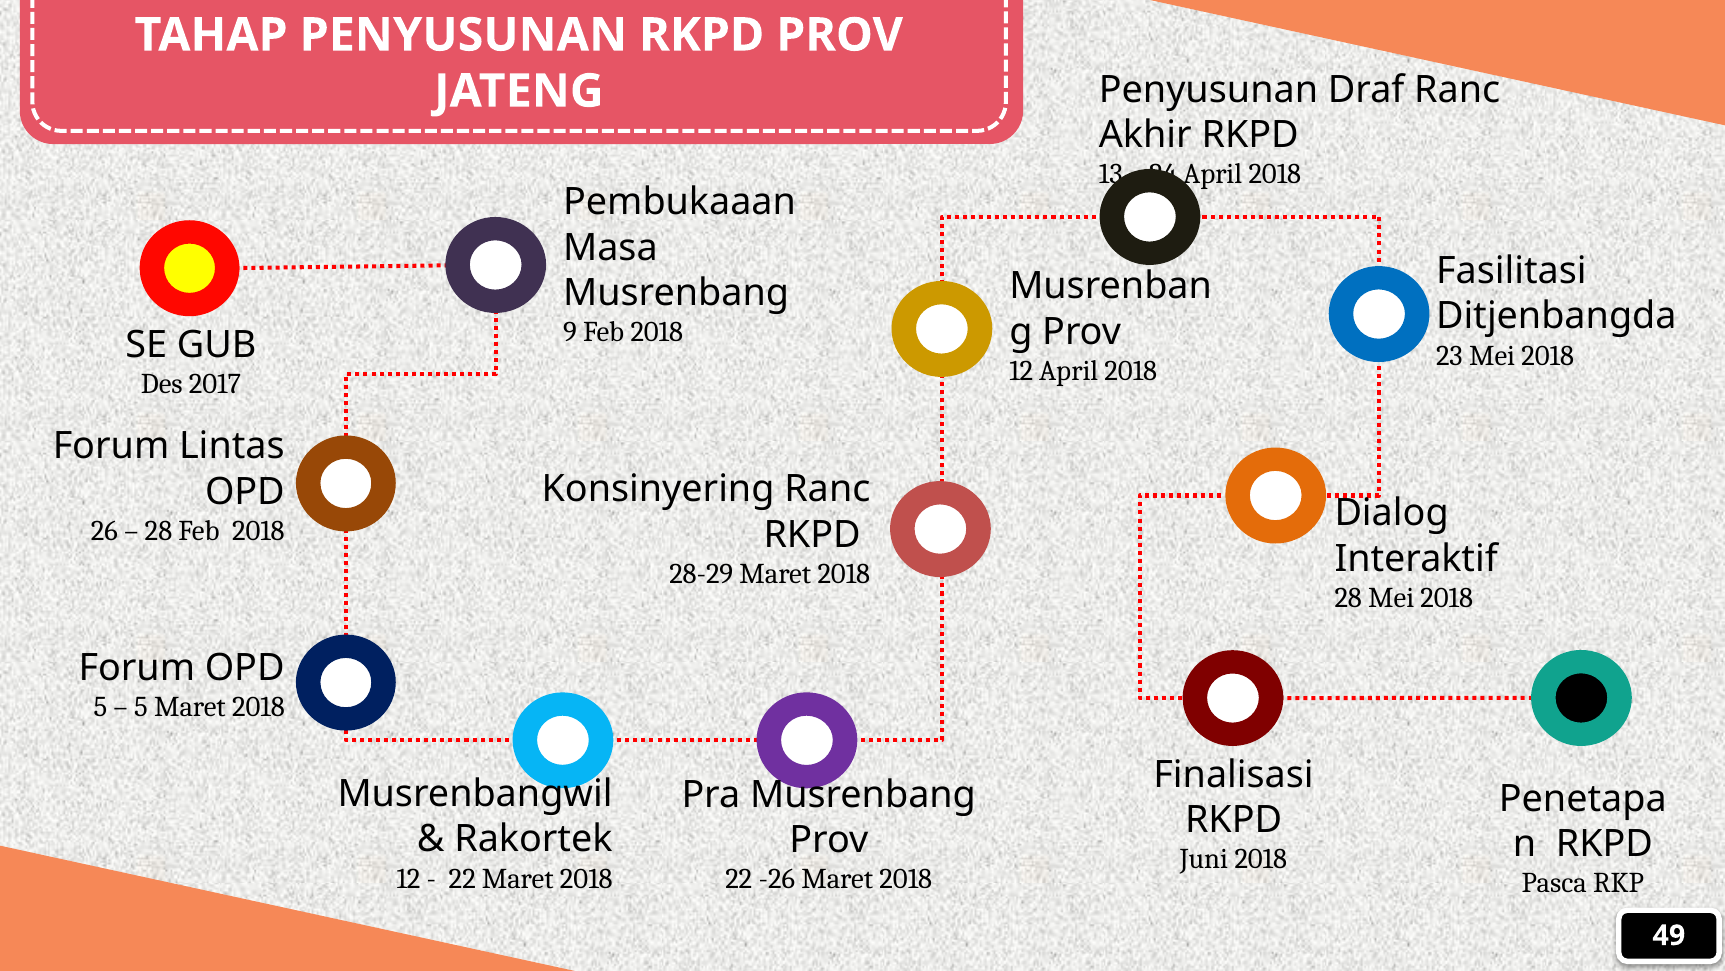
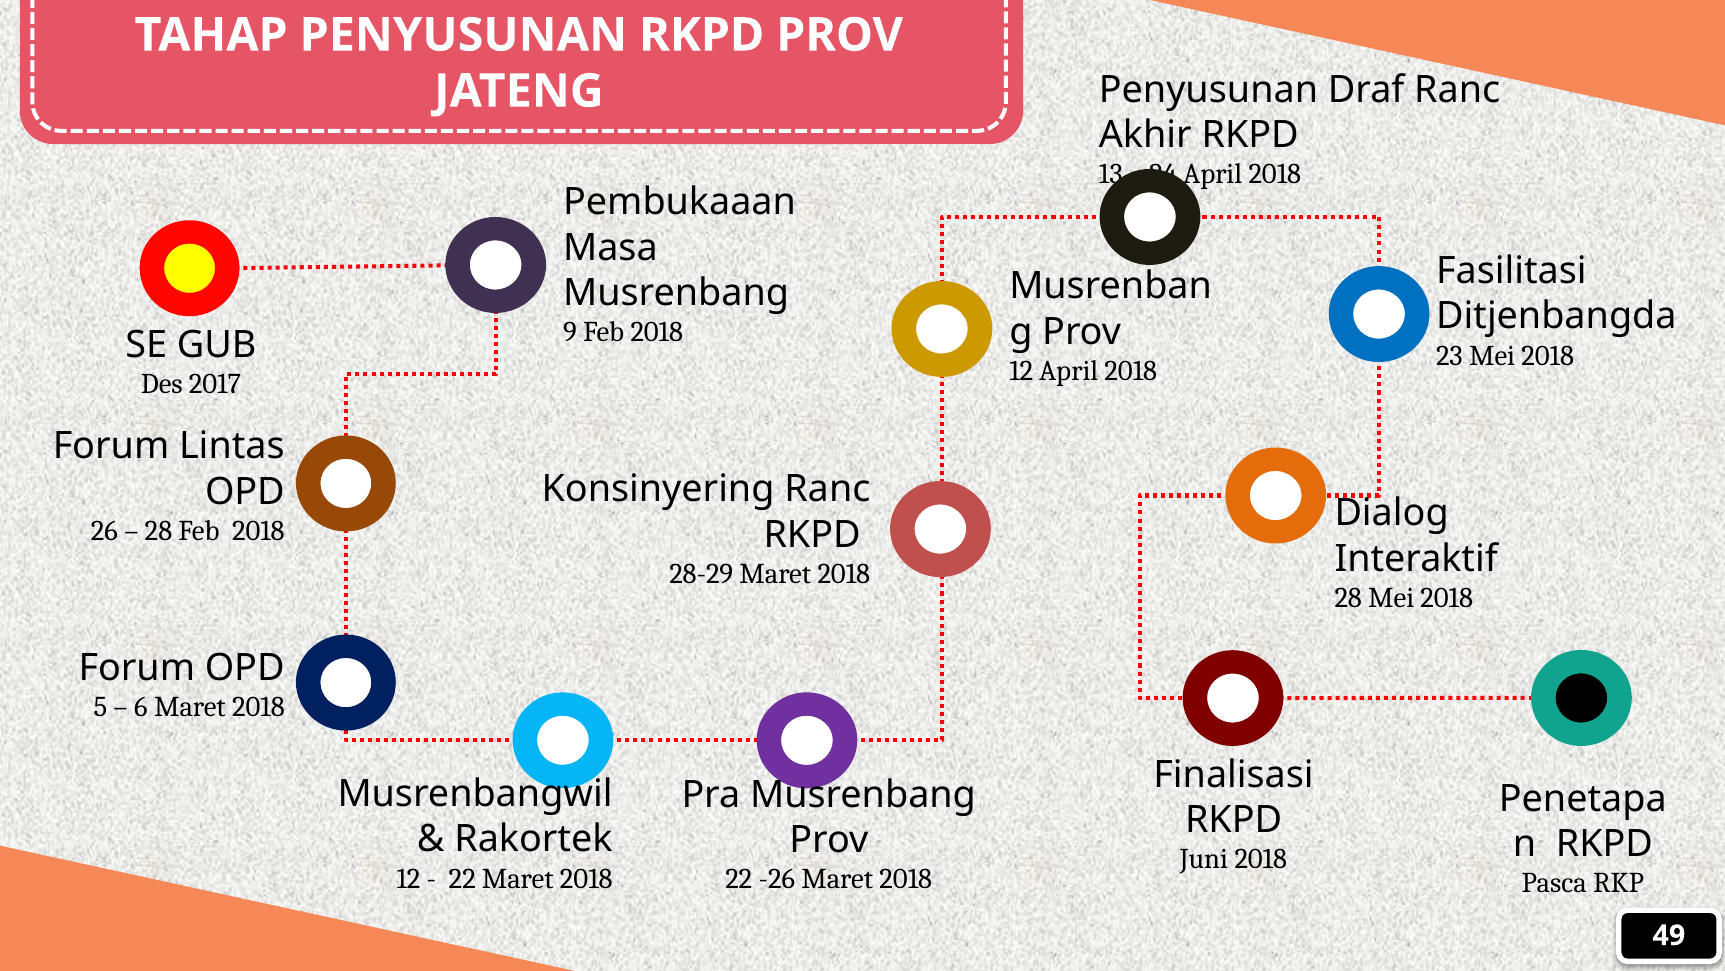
5 at (141, 707): 5 -> 6
